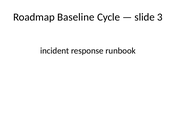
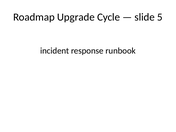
Baseline: Baseline -> Upgrade
3: 3 -> 5
